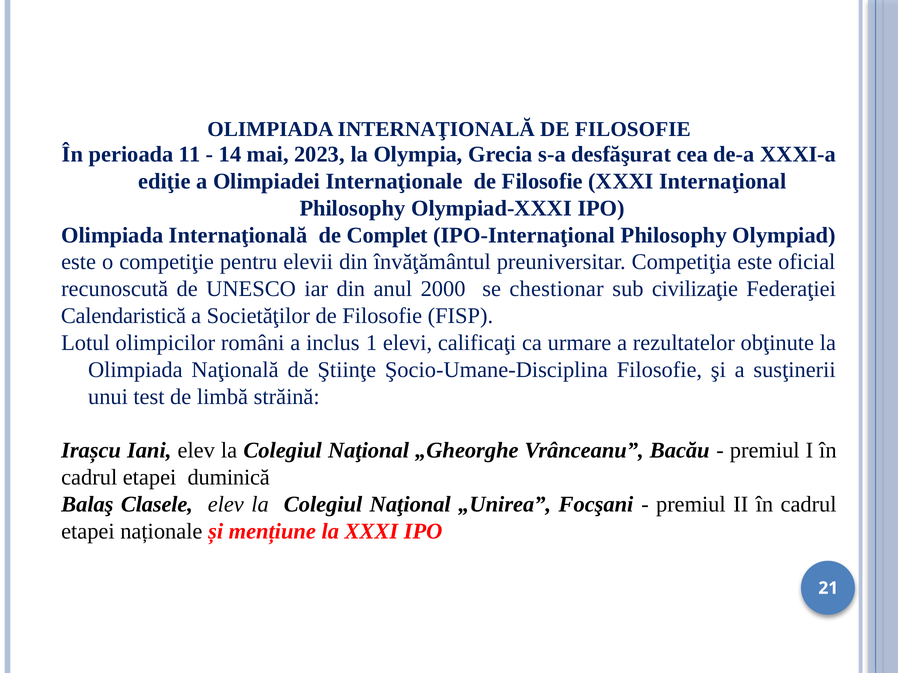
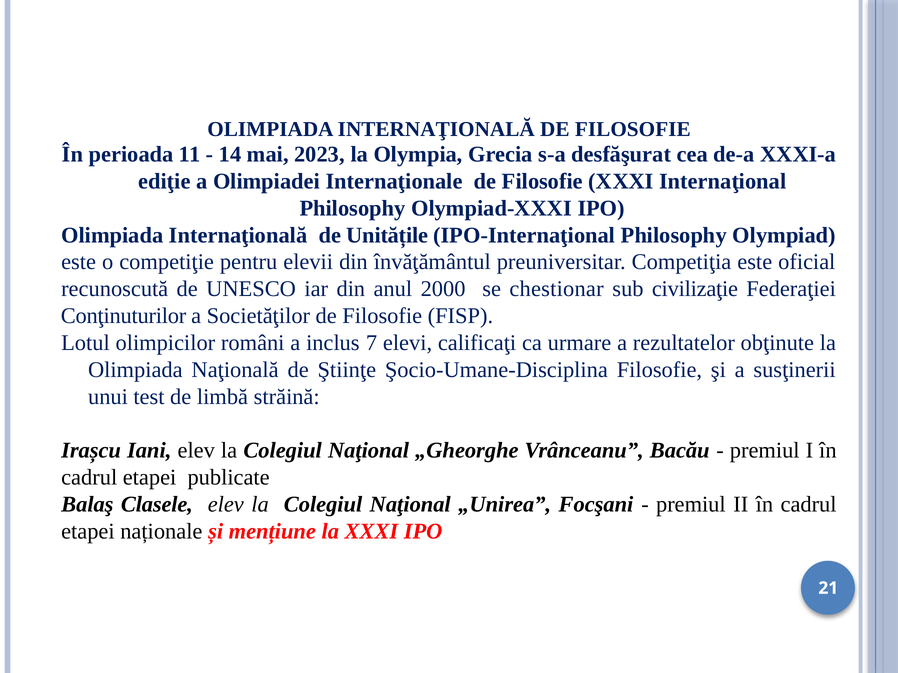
Complet: Complet -> Unitățile
Calendaristică: Calendaristică -> Conţinuturilor
1: 1 -> 7
duminică: duminică -> publicate
